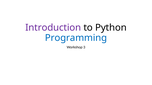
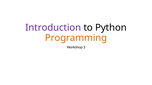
Programming colour: blue -> orange
